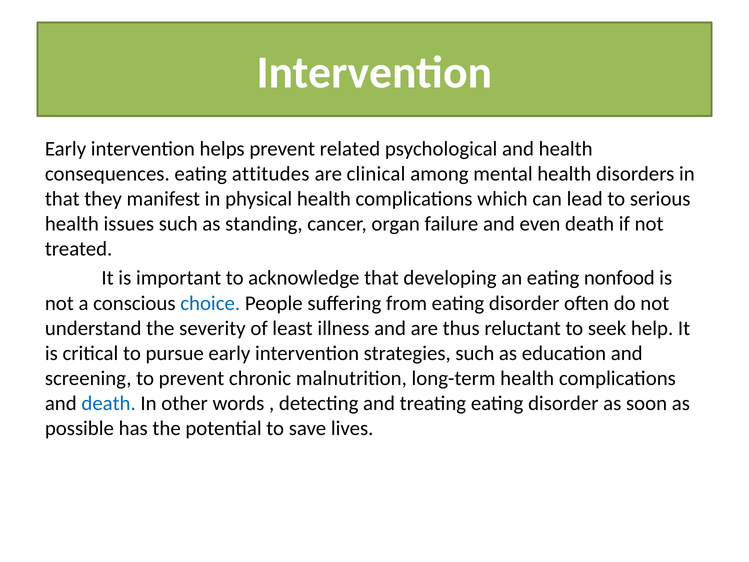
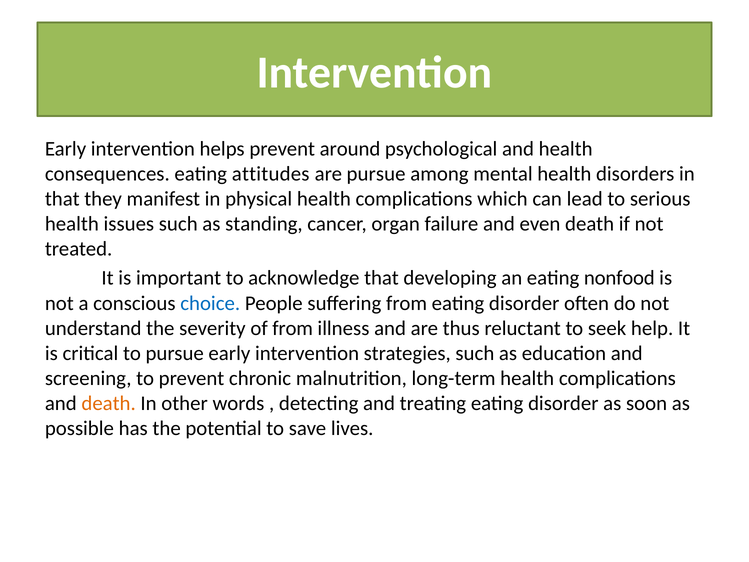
related: related -> around
are clinical: clinical -> pursue
of least: least -> from
death at (109, 403) colour: blue -> orange
